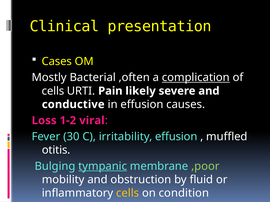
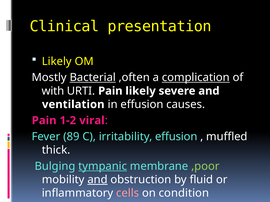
Cases at (57, 62): Cases -> Likely
Bacterial underline: none -> present
cells at (53, 91): cells -> with
conductive: conductive -> ventilation
Loss at (44, 121): Loss -> Pain
30: 30 -> 89
otitis: otitis -> thick
and at (98, 180) underline: none -> present
cells at (128, 194) colour: yellow -> pink
